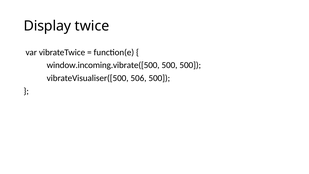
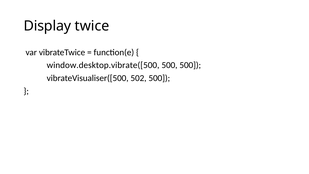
window.incoming.vibrate([500: window.incoming.vibrate([500 -> window.desktop.vibrate([500
506: 506 -> 502
